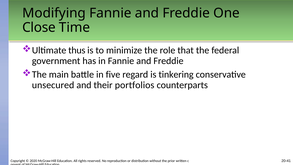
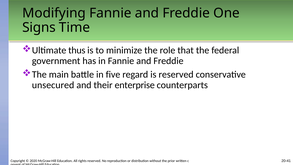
Close: Close -> Signs
is tinkering: tinkering -> reserved
portfolios: portfolios -> enterprise
